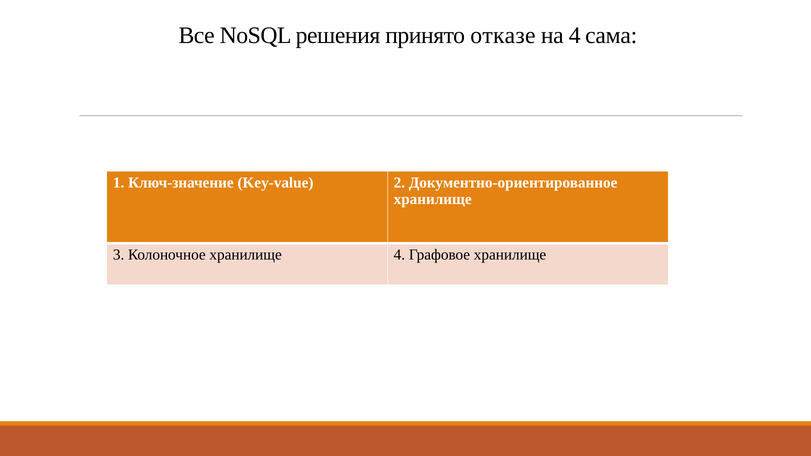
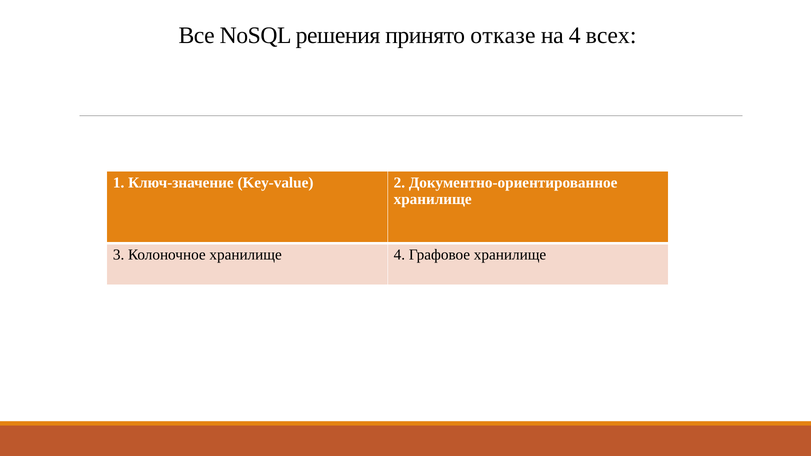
сама: сама -> всех
